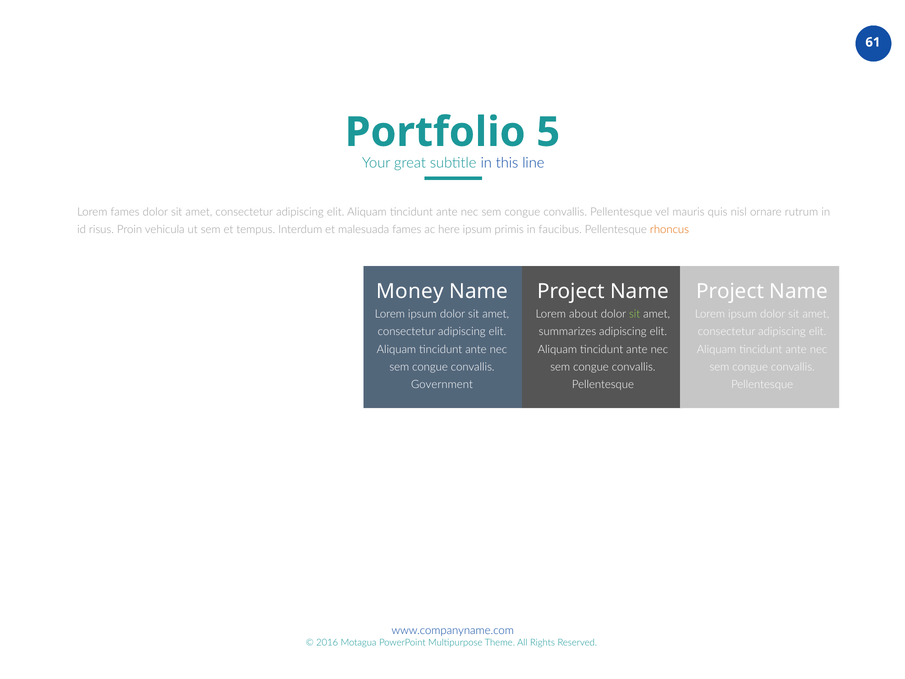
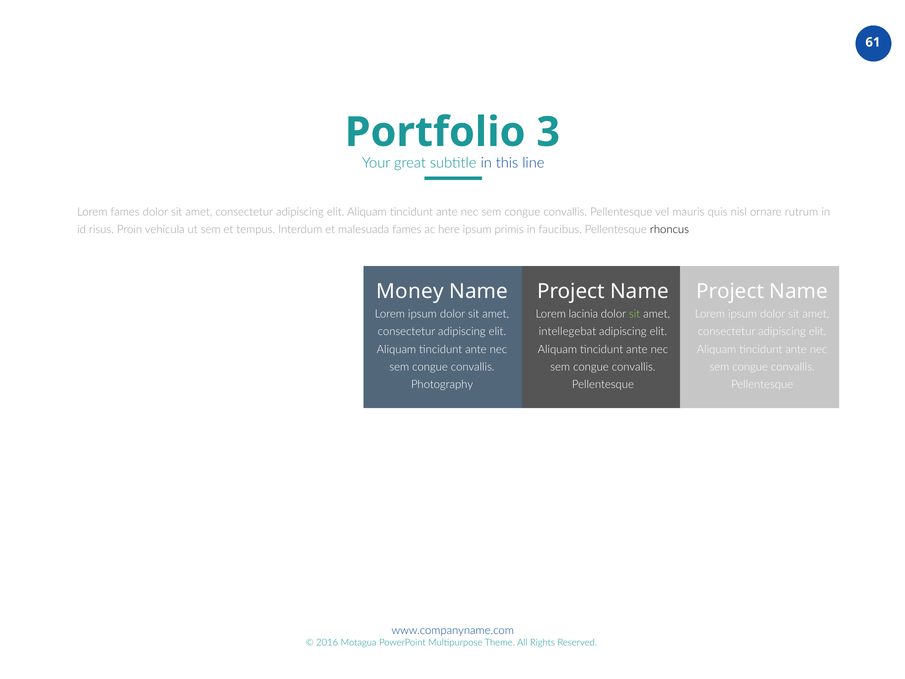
5: 5 -> 3
rhoncus colour: orange -> black
about: about -> lacinia
summarizes: summarizes -> intellegebat
Government: Government -> Photography
